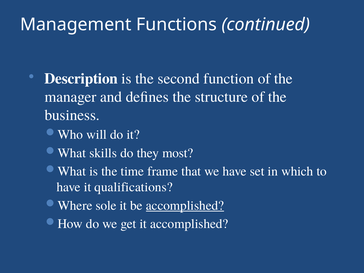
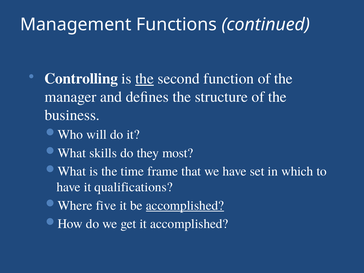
Description: Description -> Controlling
the at (145, 79) underline: none -> present
sole: sole -> five
